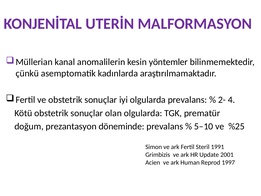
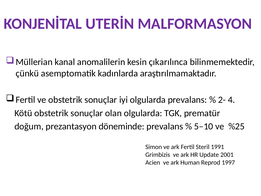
yöntemler: yöntemler -> çıkarılınca
